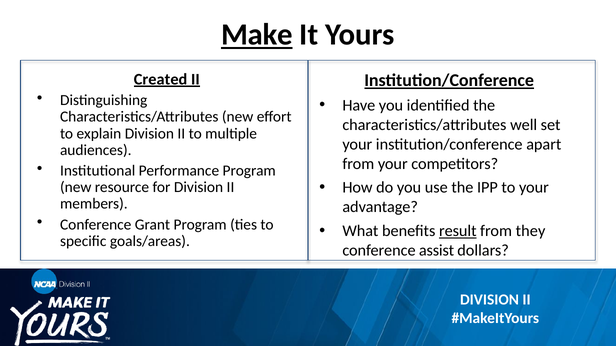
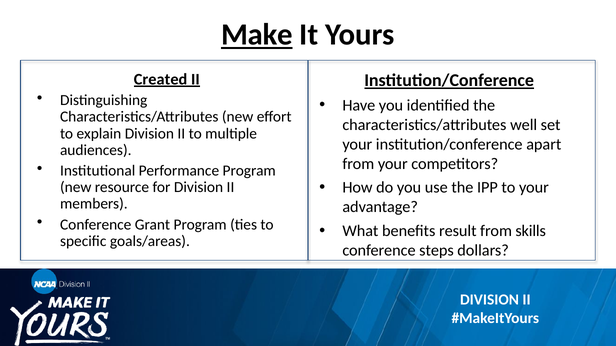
result underline: present -> none
they: they -> skills
assist: assist -> steps
